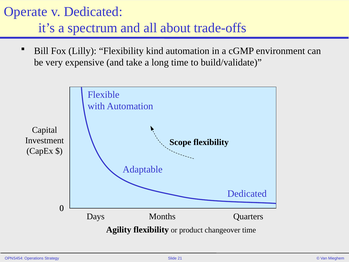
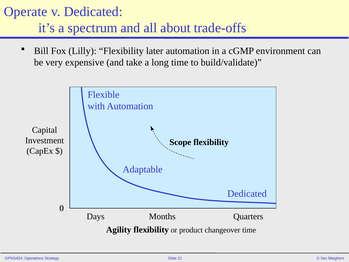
kind: kind -> later
